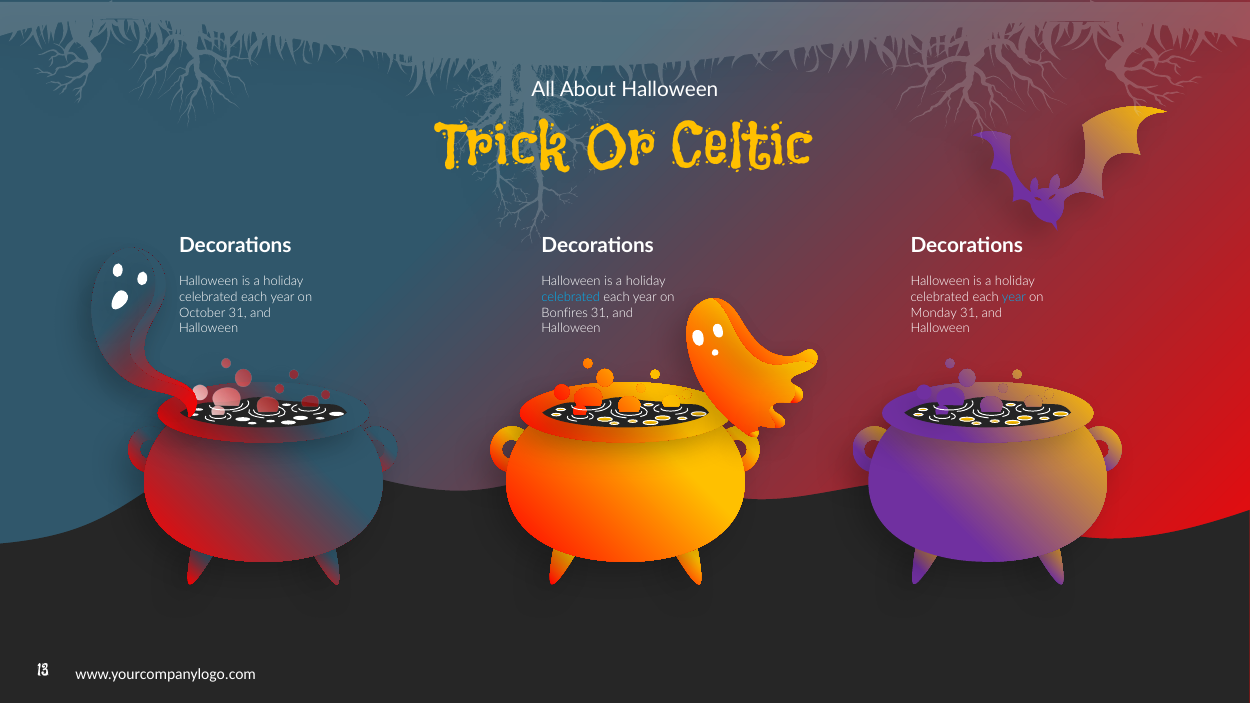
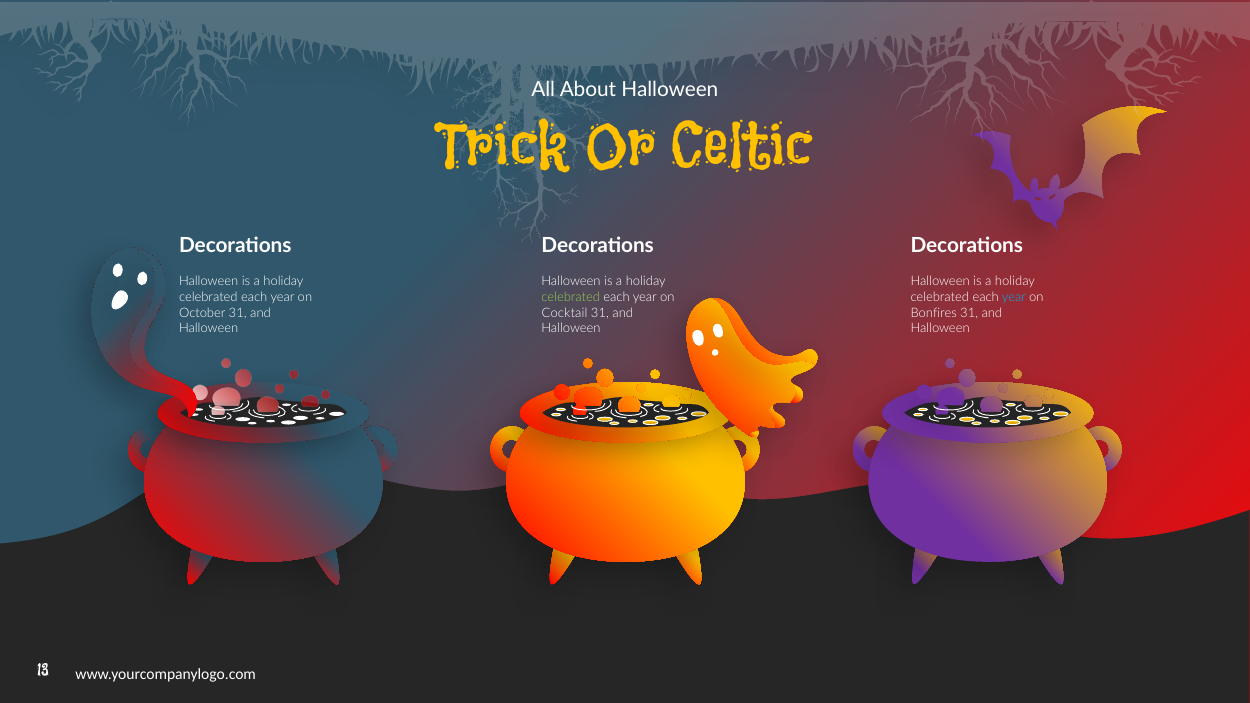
celebrated at (571, 297) colour: light blue -> light green
Bonfires: Bonfires -> Cocktail
Monday: Monday -> Bonfires
